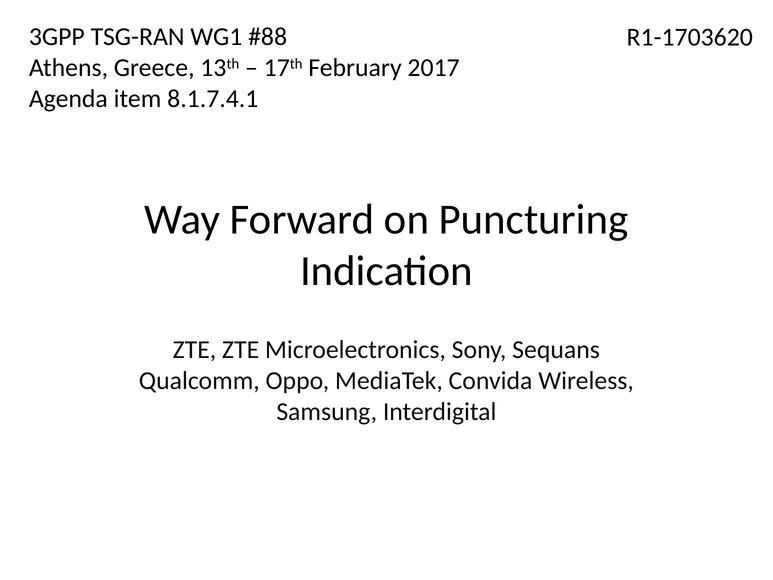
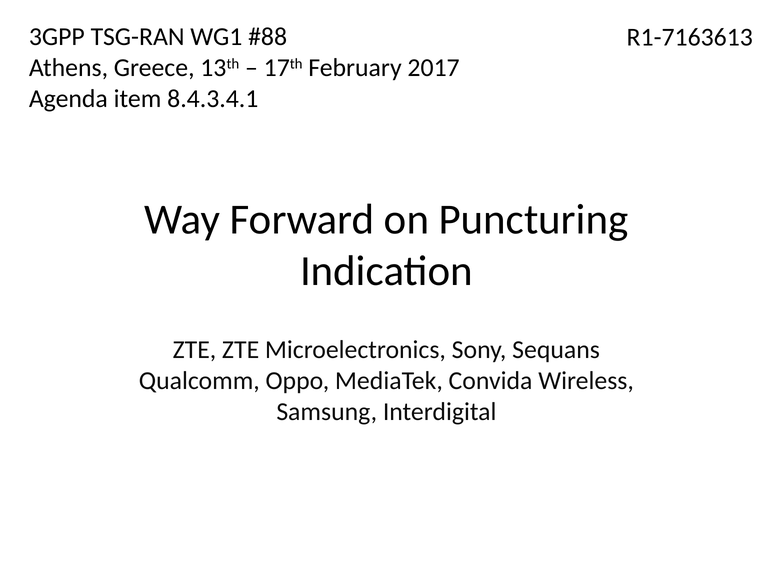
R1-1703620: R1-1703620 -> R1-7163613
8.1.7.4.1: 8.1.7.4.1 -> 8.4.3.4.1
